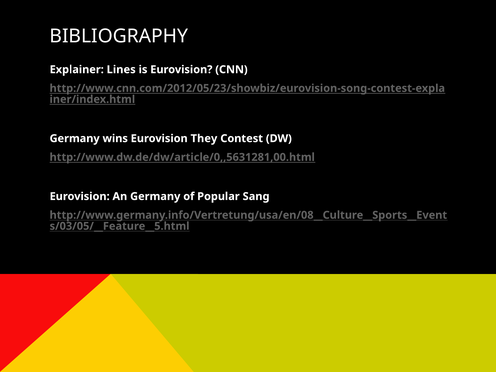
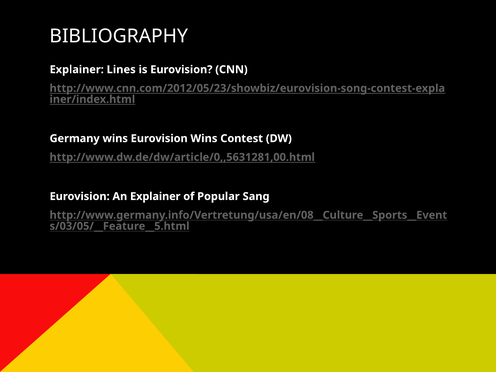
Eurovision They: They -> Wins
An Germany: Germany -> Explainer
